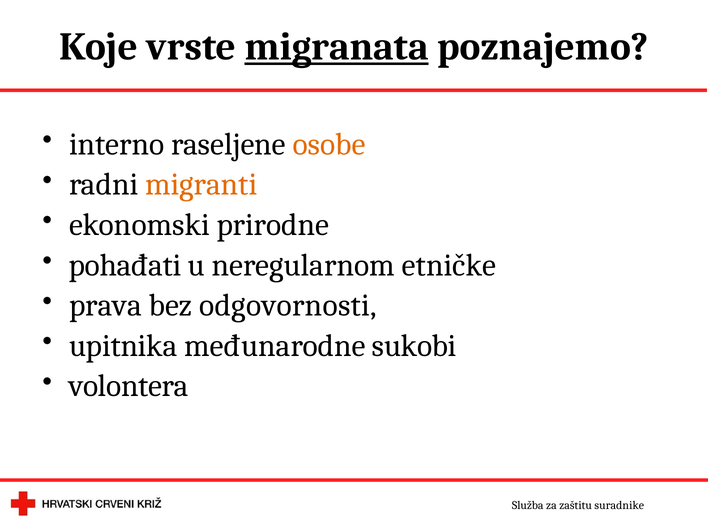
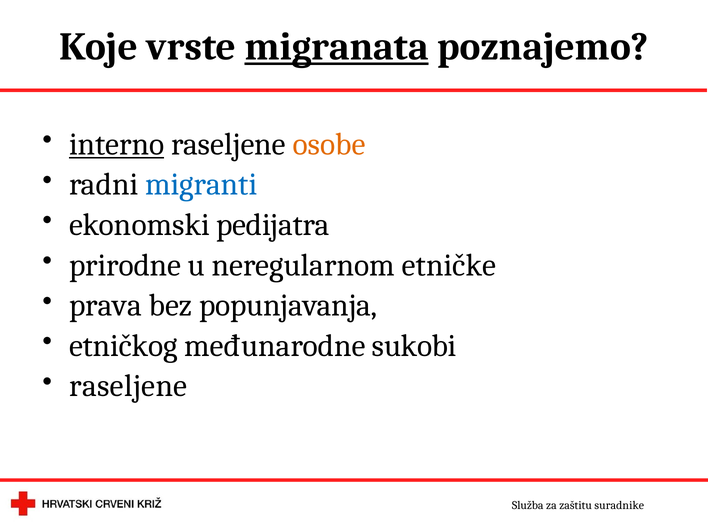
interno underline: none -> present
migranti colour: orange -> blue
prirodne: prirodne -> pedijatra
pohađati: pohađati -> prirodne
odgovornosti: odgovornosti -> popunjavanja
upitnika: upitnika -> etničkog
volontera at (129, 386): volontera -> raseljene
